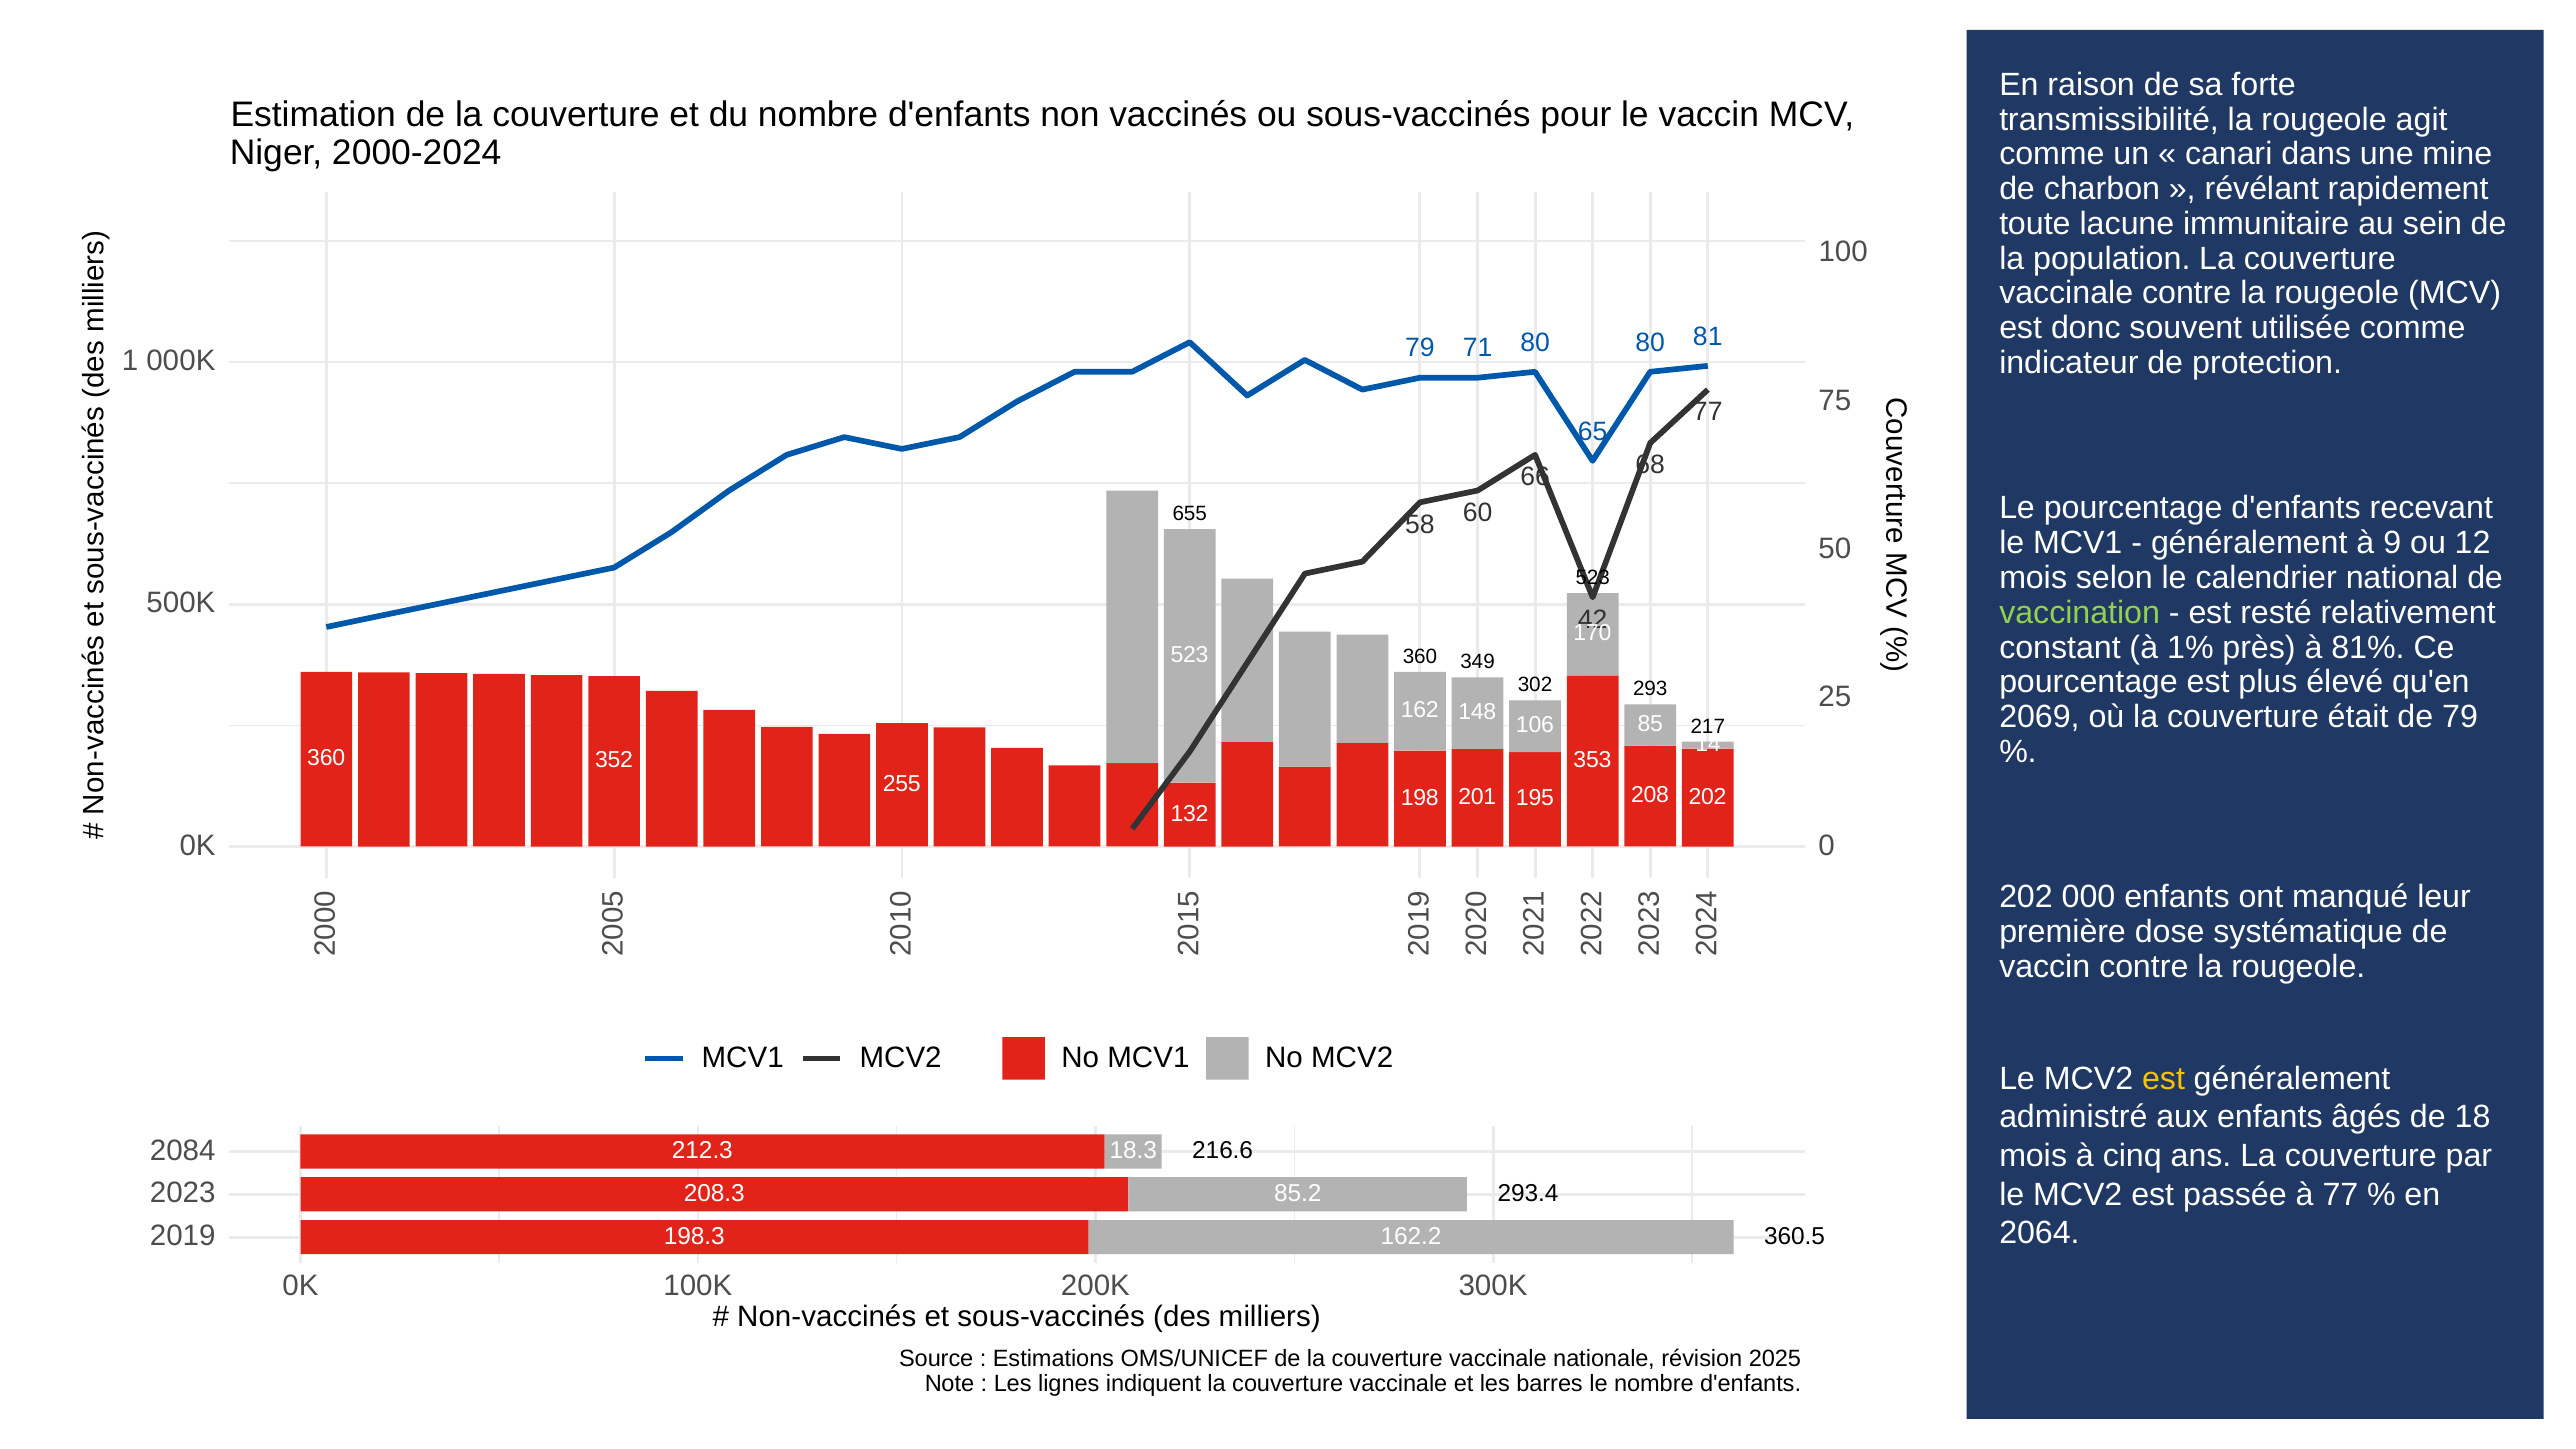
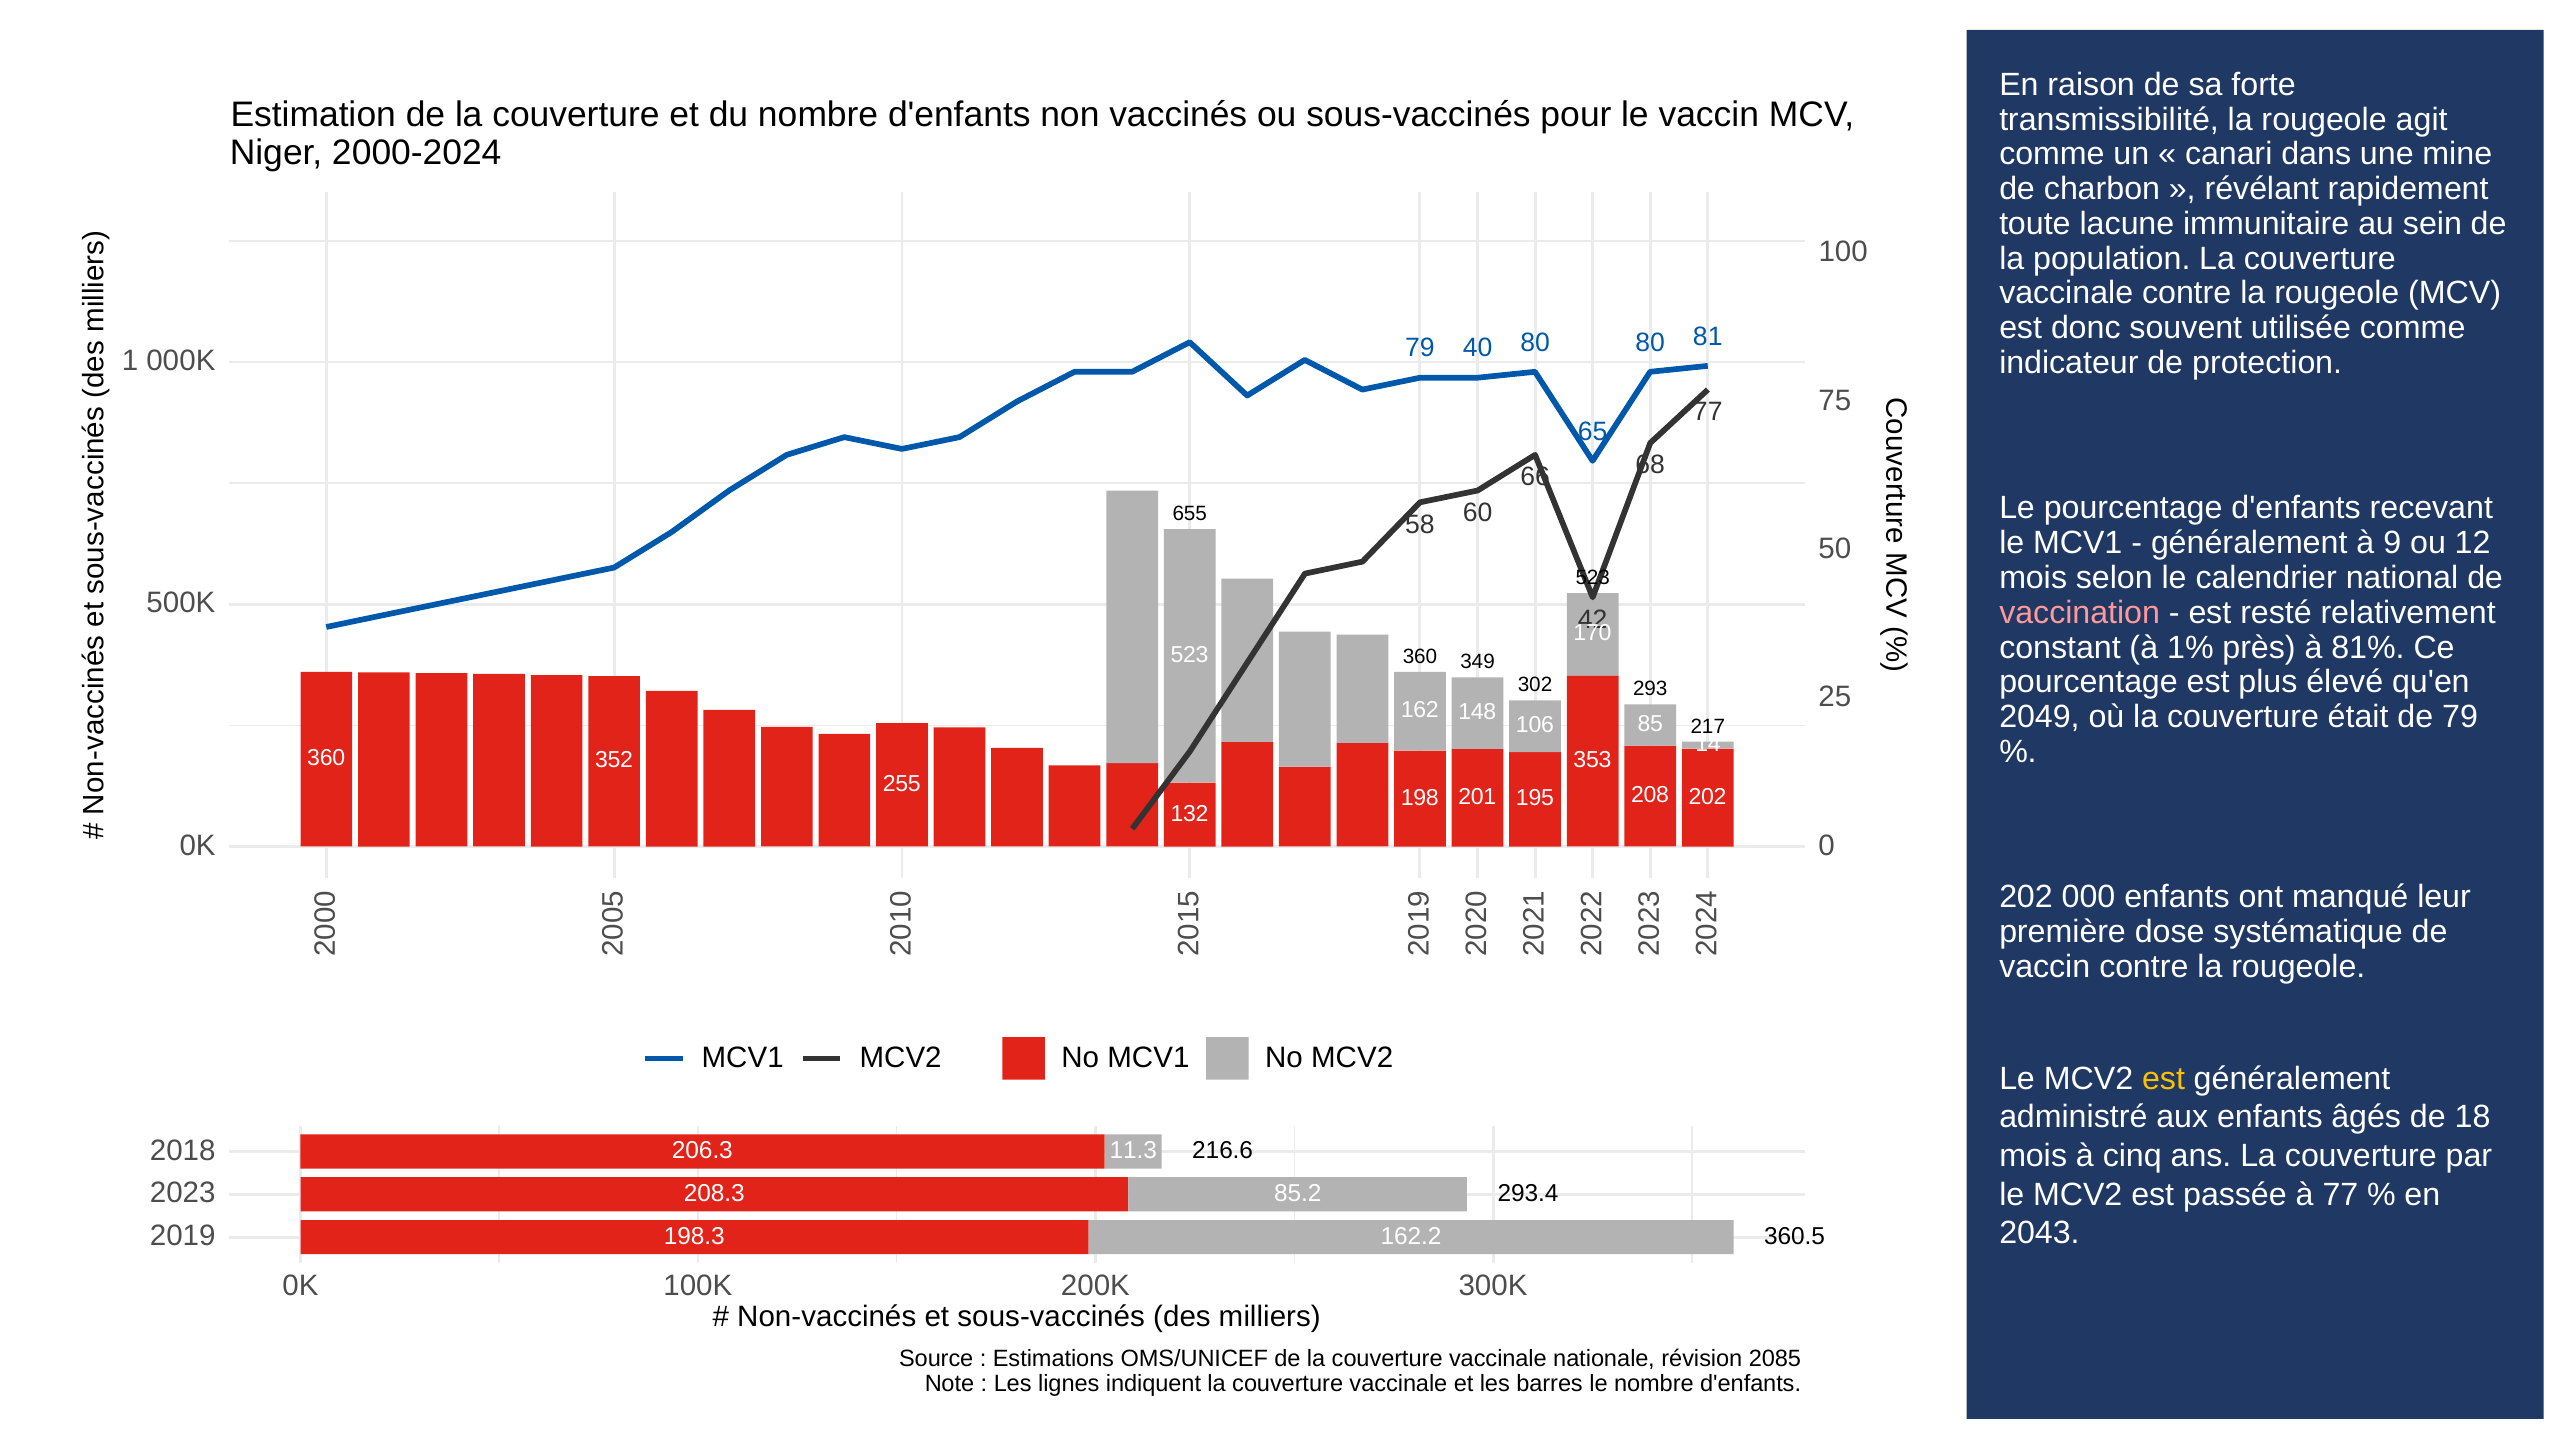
71: 71 -> 40
vaccination colour: light green -> pink
2069: 2069 -> 2049
2084: 2084 -> 2018
212.3: 212.3 -> 206.3
18.3: 18.3 -> 11.3
2064: 2064 -> 2043
2025: 2025 -> 2085
